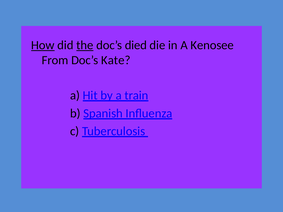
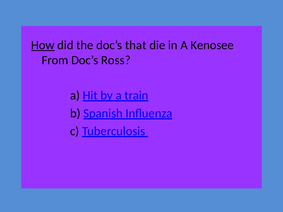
the underline: present -> none
died: died -> that
Kate: Kate -> Ross
